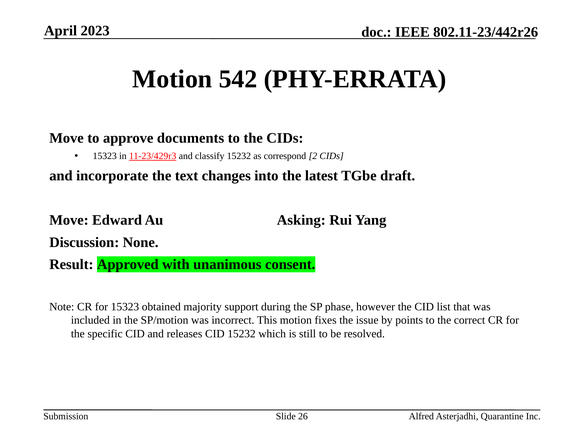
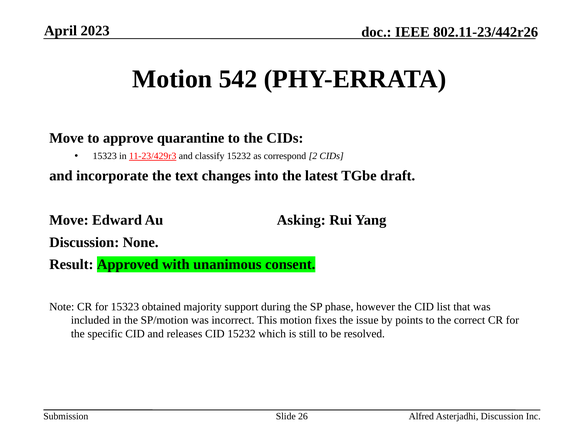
documents: documents -> quarantine
Asterjadhi Quarantine: Quarantine -> Discussion
